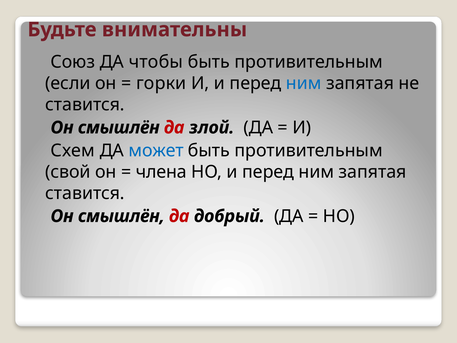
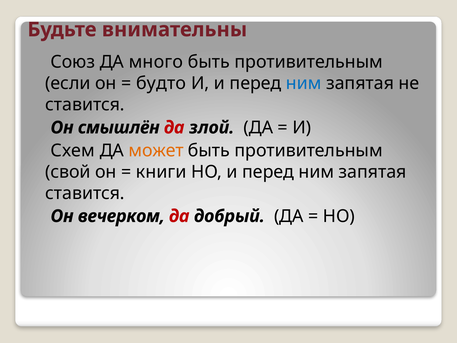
чтобы: чтобы -> много
горки: горки -> будто
может colour: blue -> orange
члена: члена -> книги
смышлён at (121, 216): смышлён -> вечерком
